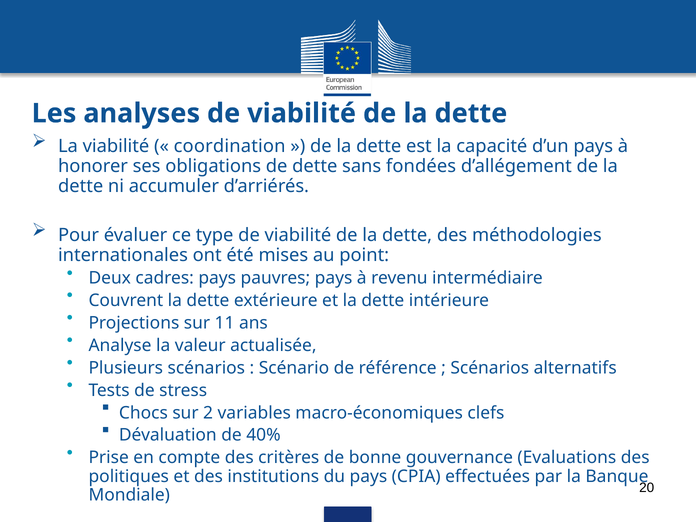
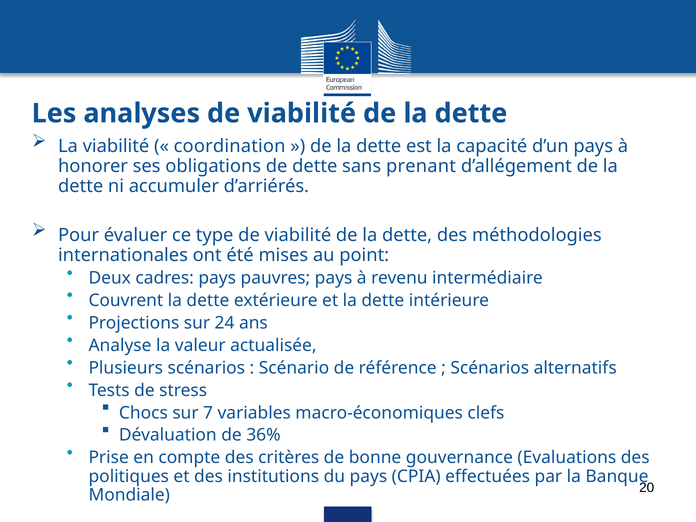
fondées: fondées -> prenant
11: 11 -> 24
2: 2 -> 7
40%: 40% -> 36%
